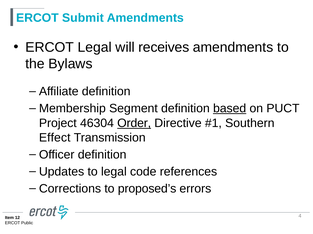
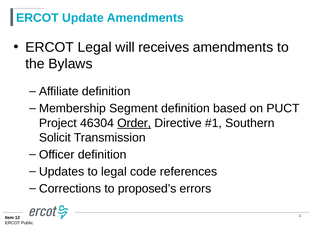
Submit: Submit -> Update
based underline: present -> none
Effect: Effect -> Solicit
